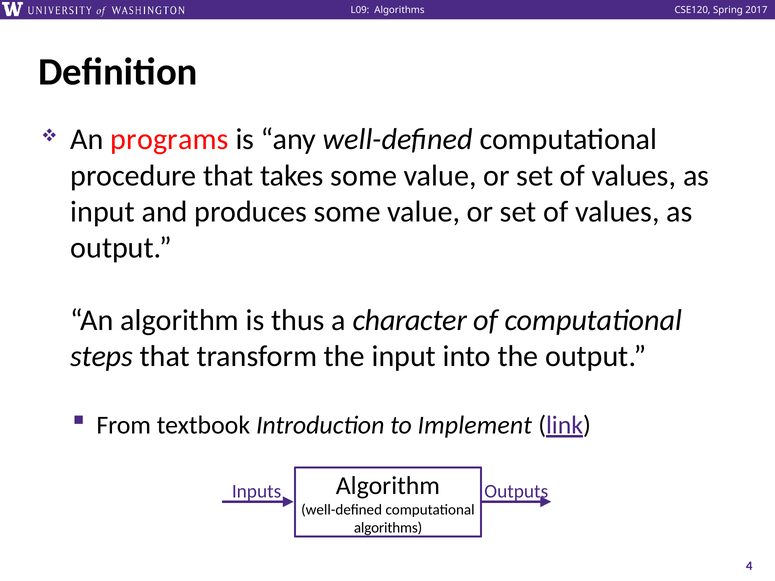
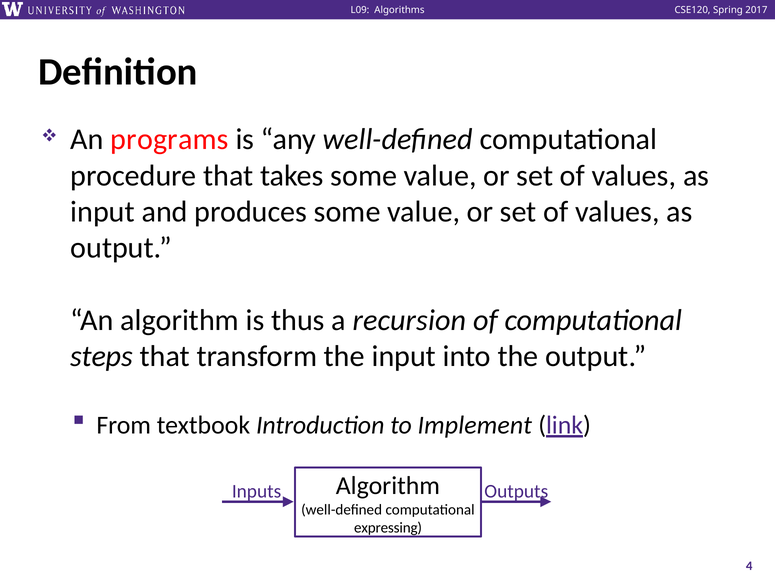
character: character -> recursion
algorithms at (388, 528): algorithms -> expressing
